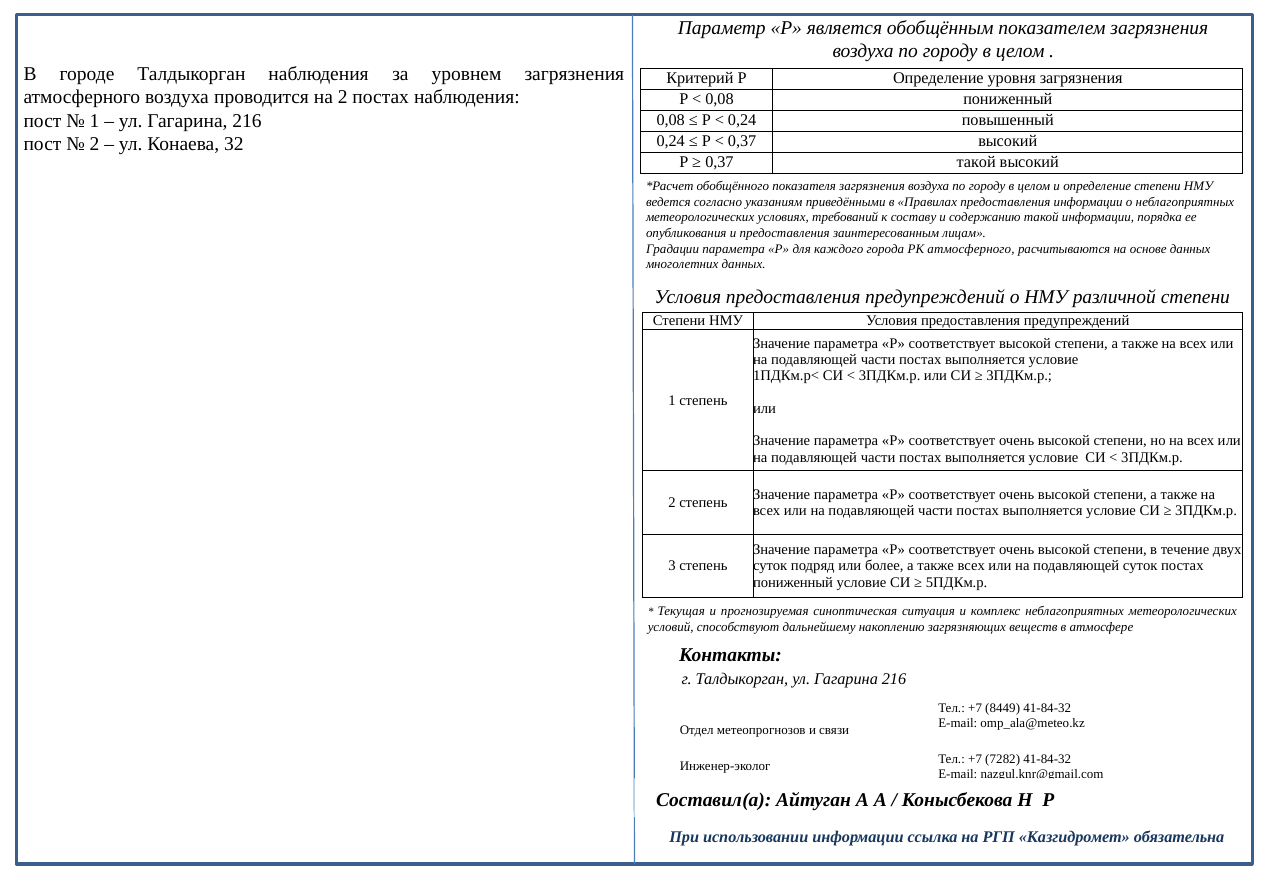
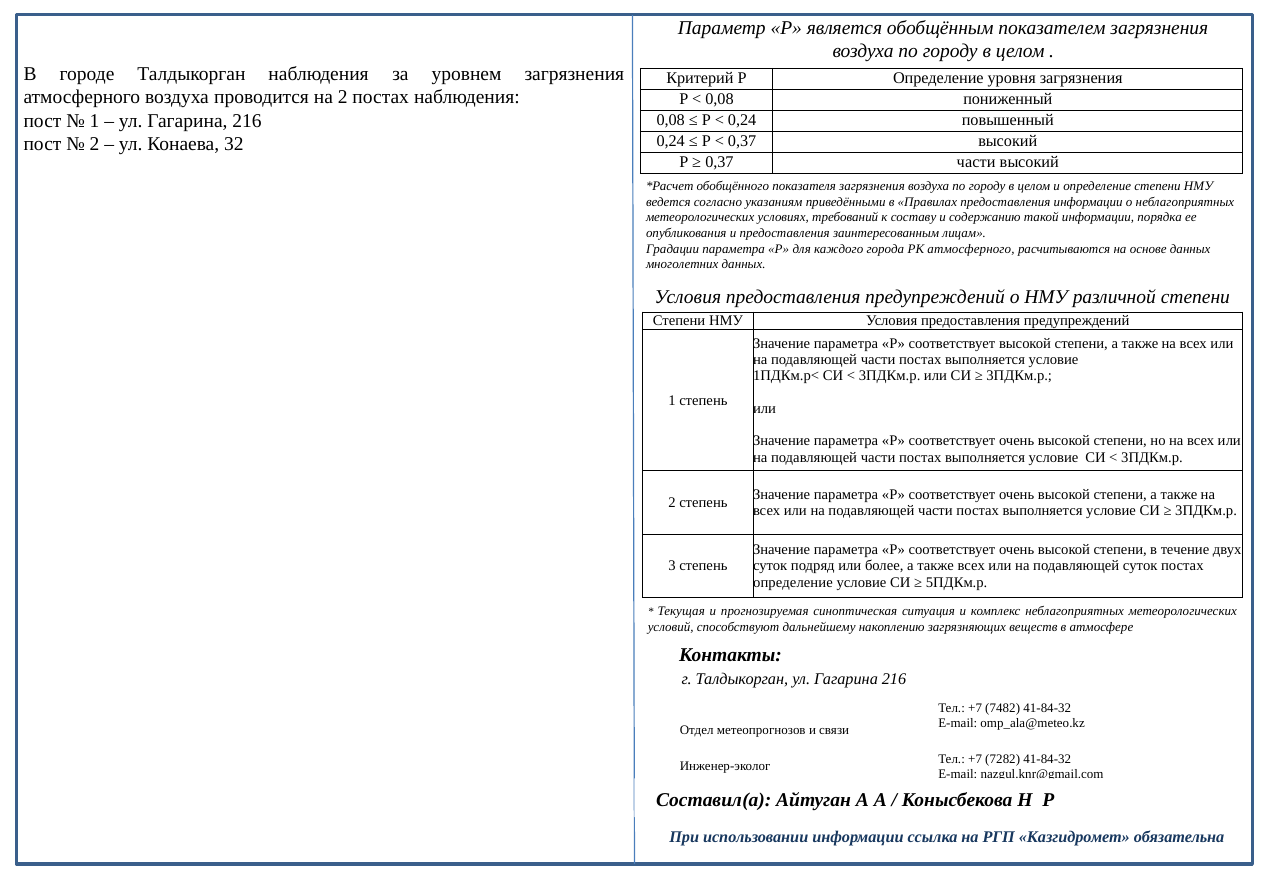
0,37 такой: такой -> части
пониженный at (793, 582): пониженный -> определение
8449: 8449 -> 7482
